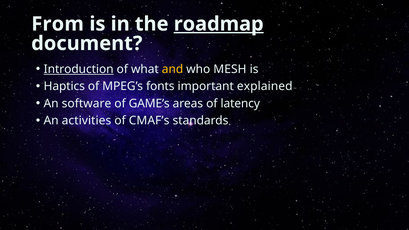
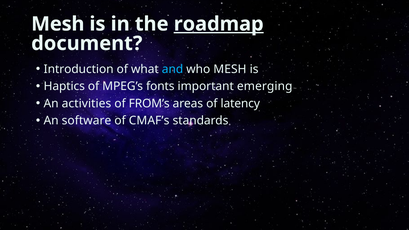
From at (58, 24): From -> Mesh
Introduction underline: present -> none
and colour: yellow -> light blue
explained: explained -> emerging
software: software -> activities
GAME’s: GAME’s -> FROM’s
activities: activities -> software
